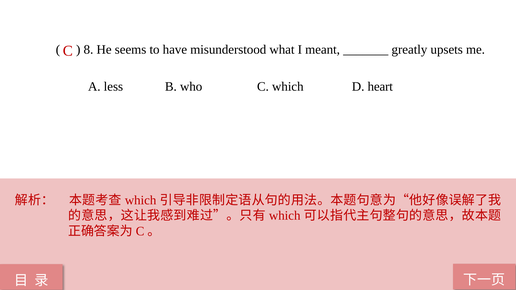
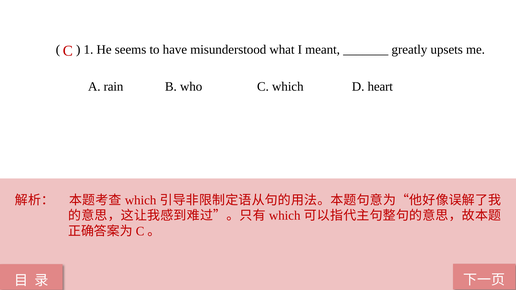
8: 8 -> 1
less: less -> rain
